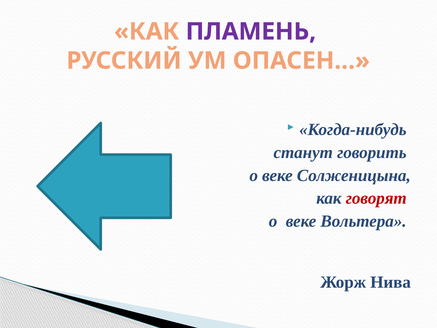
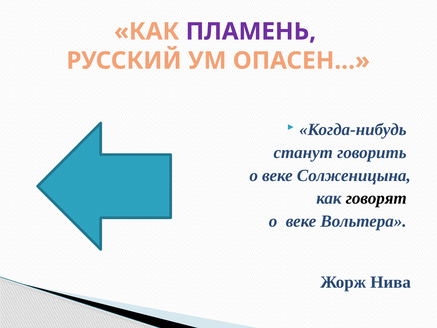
говорят colour: red -> black
